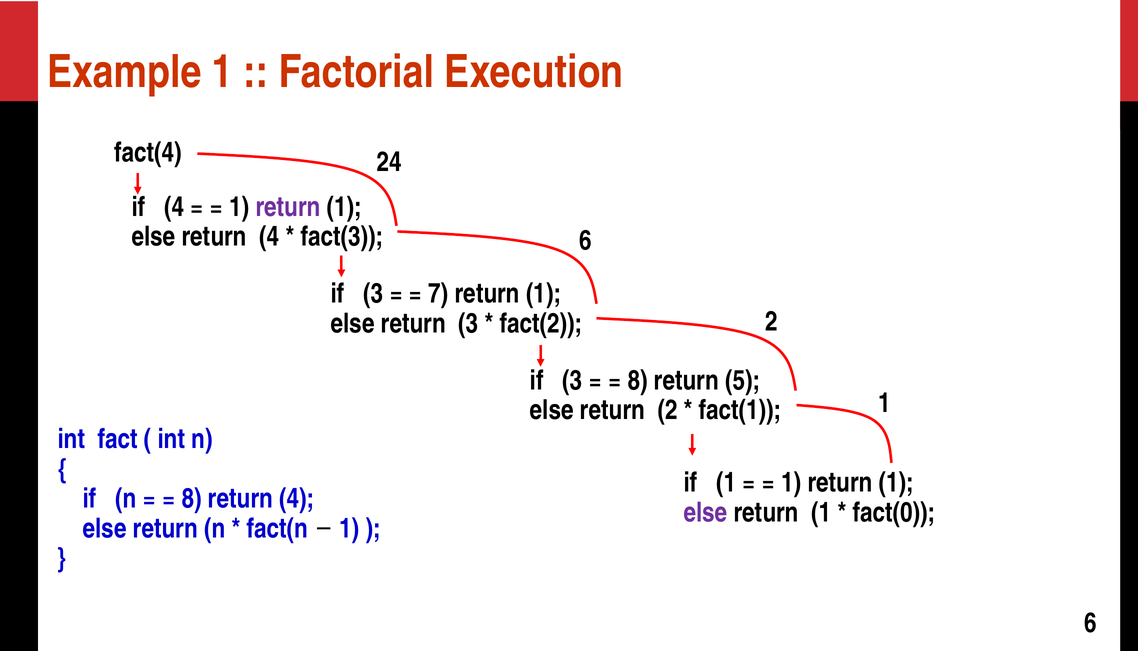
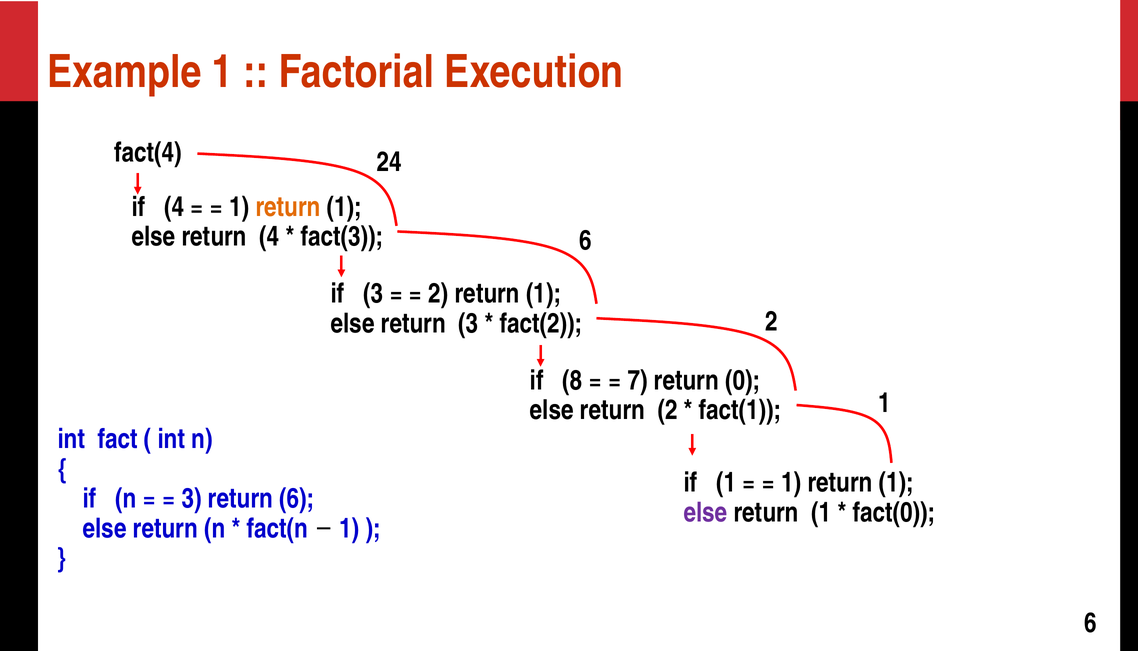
return at (288, 207) colour: purple -> orange
7 at (438, 293): 7 -> 2
3 at (572, 380): 3 -> 8
8 at (638, 380): 8 -> 7
5: 5 -> 0
8 at (192, 498): 8 -> 3
4 at (297, 498): 4 -> 6
